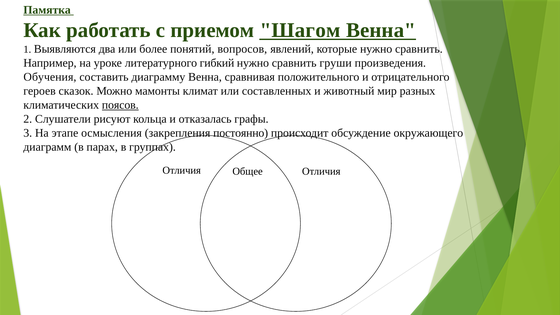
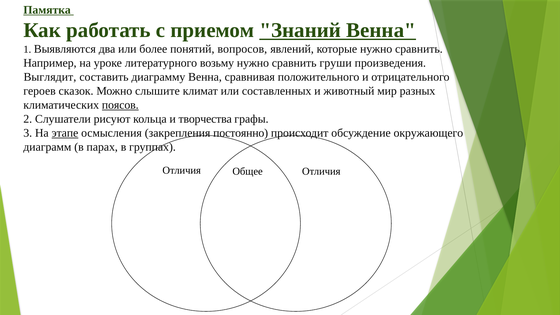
Шагом: Шагом -> Знаний
гибкий: гибкий -> возьму
Обучения: Обучения -> Выглядит
мамонты: мамонты -> слышите
отказалась: отказалась -> творчества
этапе underline: none -> present
